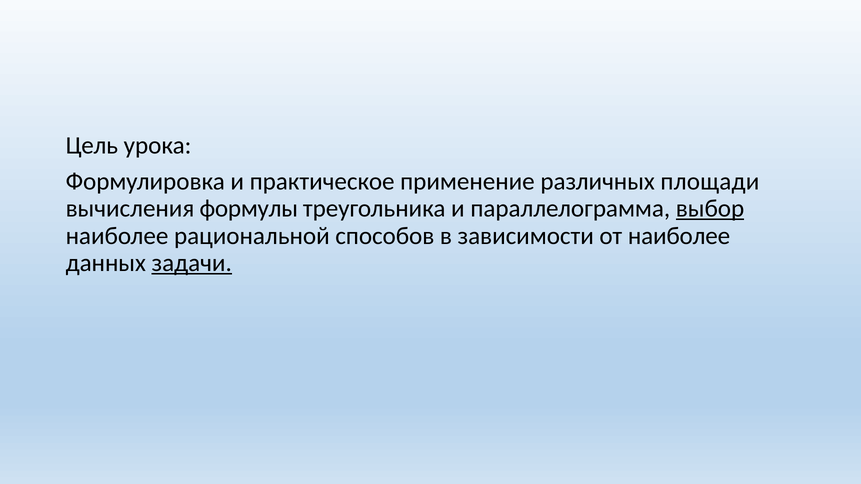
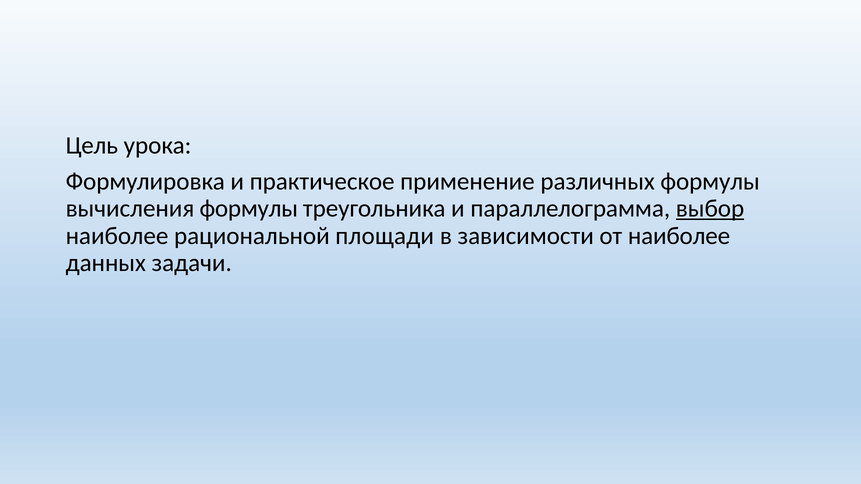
различных площади: площади -> формулы
способов: способов -> площади
задачи underline: present -> none
